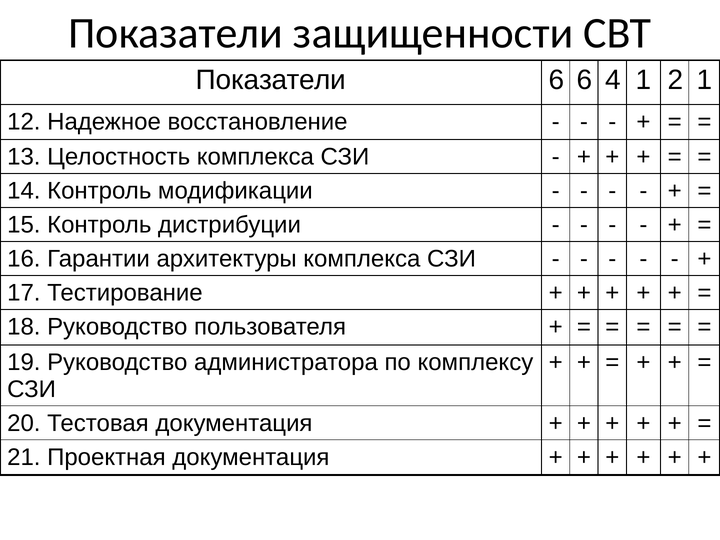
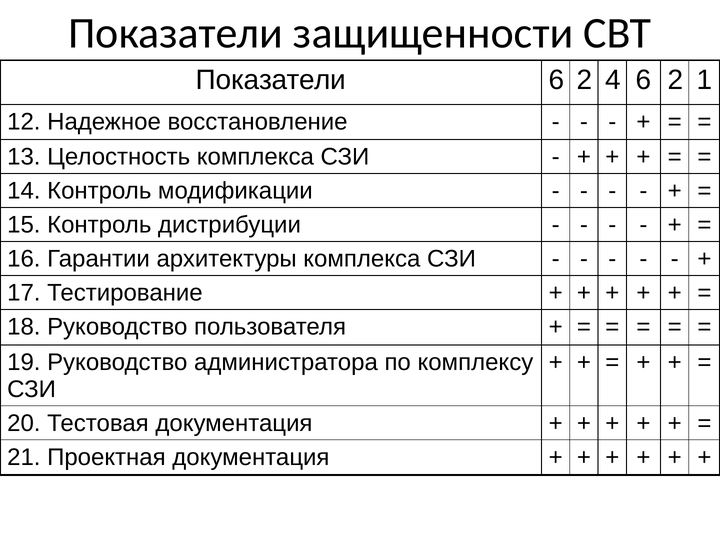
Показатели 6 6: 6 -> 2
4 1: 1 -> 6
